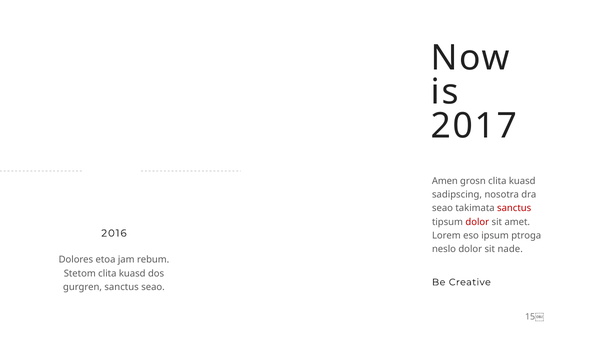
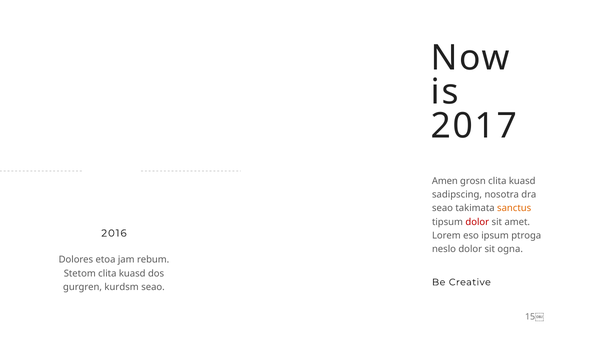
sanctus at (514, 208) colour: red -> orange
nade: nade -> ogna
gurgren sanctus: sanctus -> kurdsm
